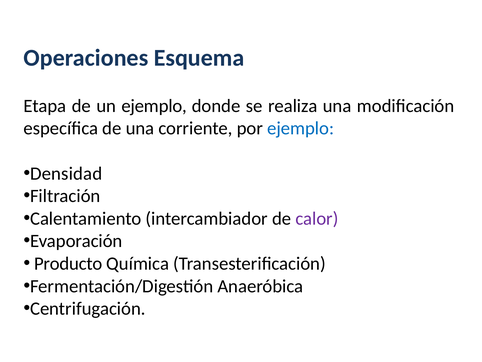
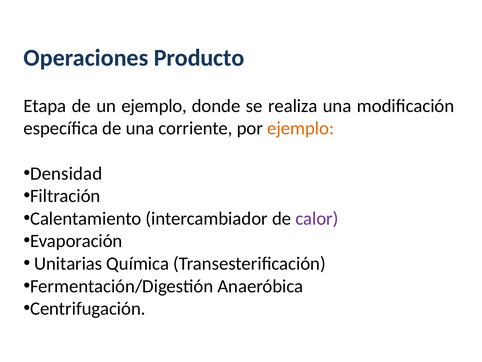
Esquema: Esquema -> Producto
ejemplo at (301, 128) colour: blue -> orange
Producto: Producto -> Unitarias
